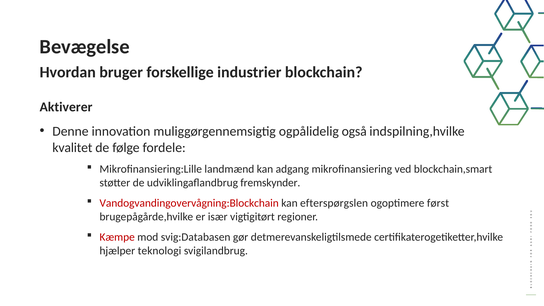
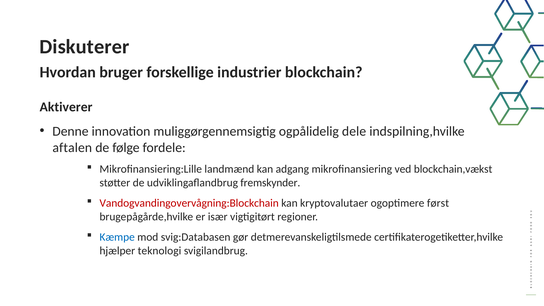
Bevægelse: Bevægelse -> Diskuterer
også: også -> dele
kvalitet: kvalitet -> aftalen
blockchain,smart: blockchain,smart -> blockchain,vækst
efterspørgslen: efterspørgslen -> kryptovalutaer
Kæmpe colour: red -> blue
